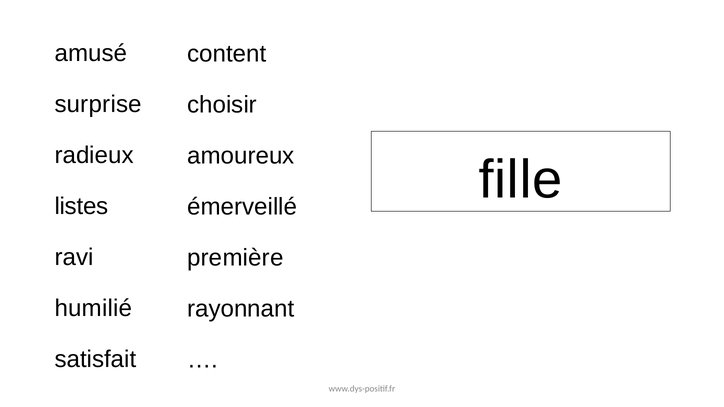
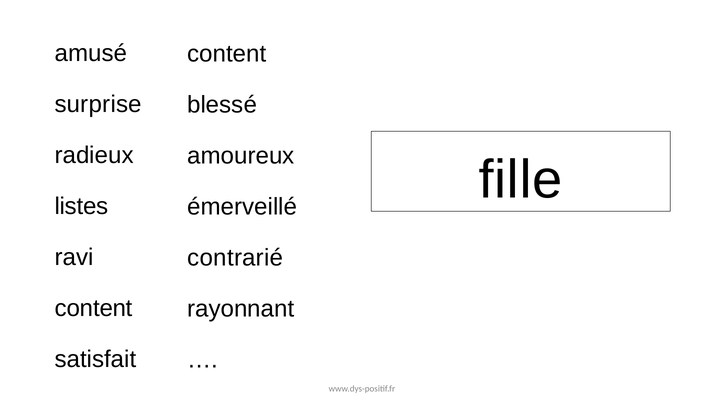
choisir: choisir -> blessé
première: première -> contrarié
humilié at (93, 308): humilié -> content
